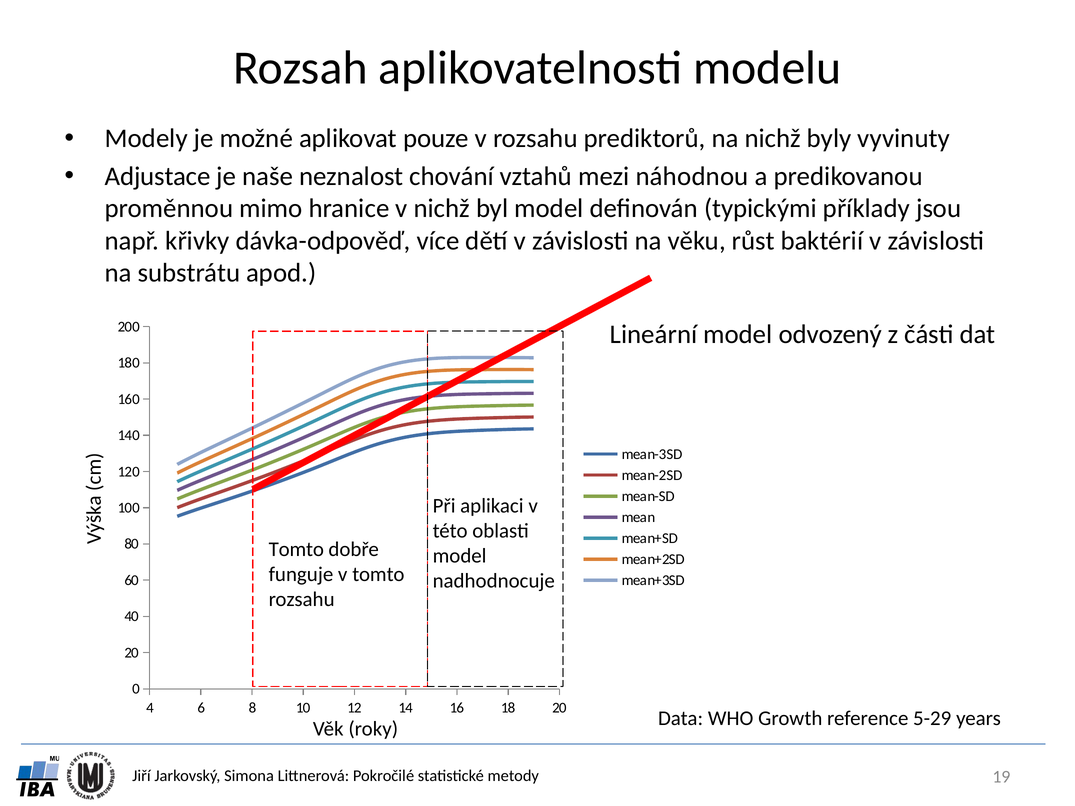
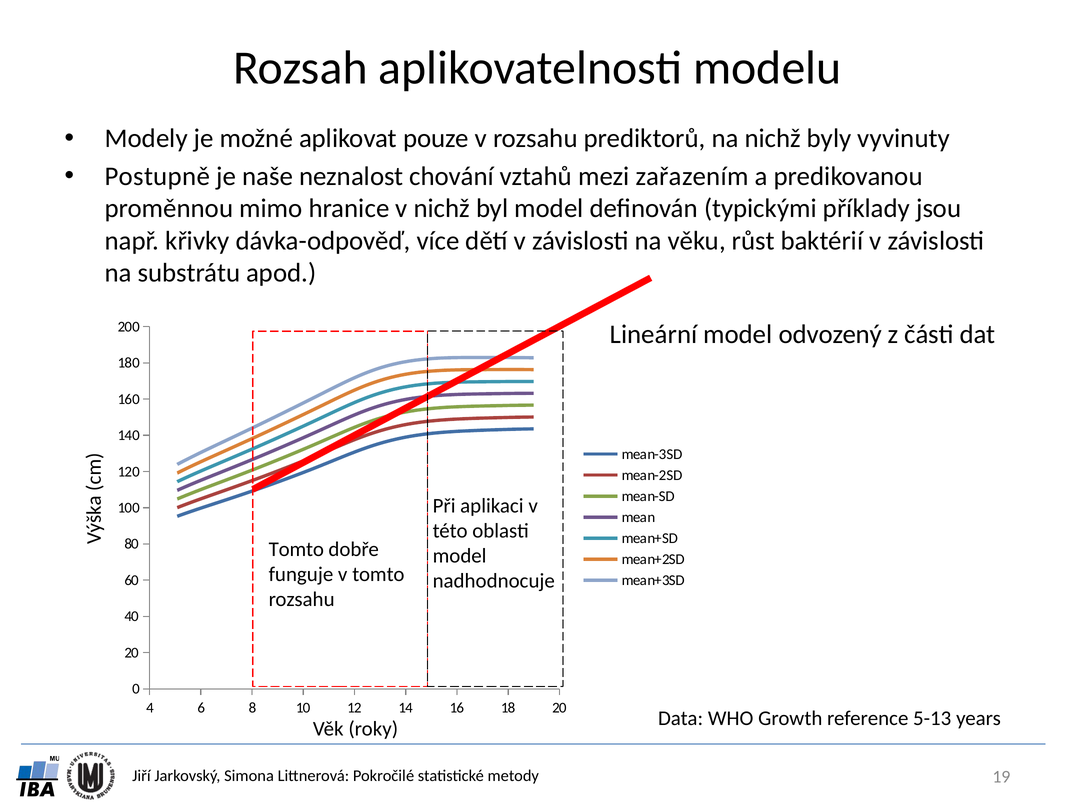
Adjustace: Adjustace -> Postupně
náhodnou: náhodnou -> zařazením
5-29: 5-29 -> 5-13
